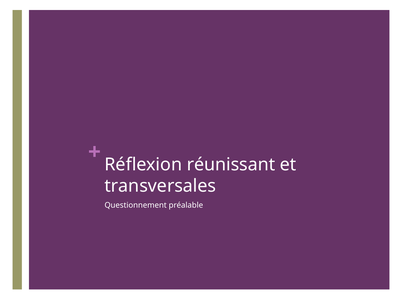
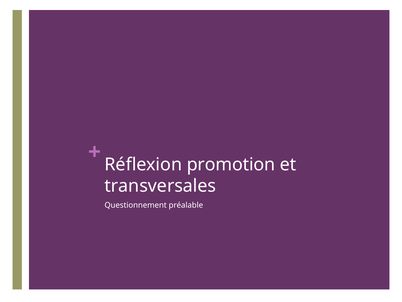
réunissant: réunissant -> promotion
